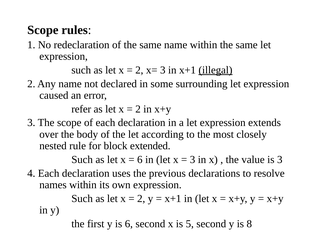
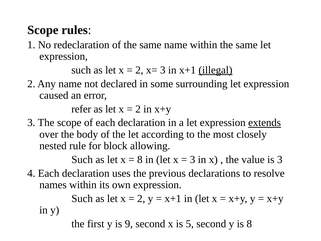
extends underline: none -> present
extended: extended -> allowing
6 at (140, 159): 6 -> 8
is 6: 6 -> 9
